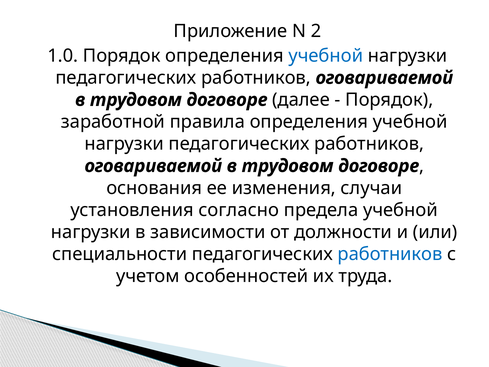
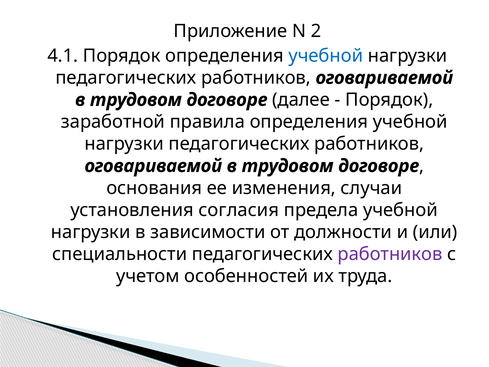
1.0: 1.0 -> 4.1
согласно: согласно -> согласия
работников at (390, 254) colour: blue -> purple
